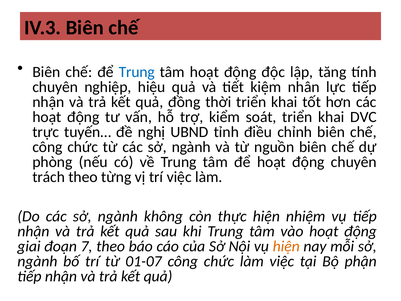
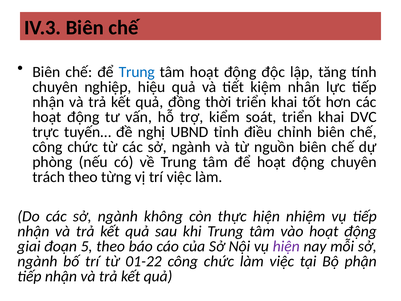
7: 7 -> 5
hiện at (286, 246) colour: orange -> purple
01-07: 01-07 -> 01-22
